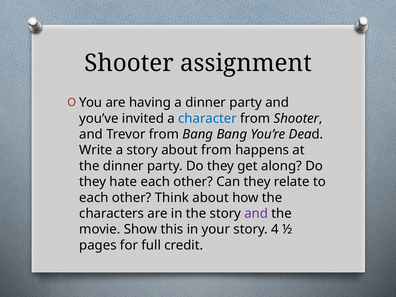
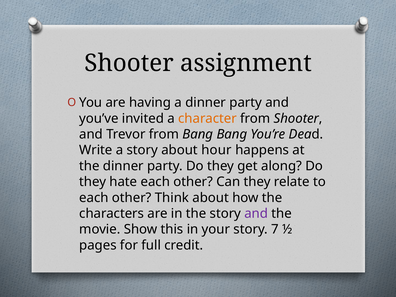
character colour: blue -> orange
about from: from -> hour
4: 4 -> 7
